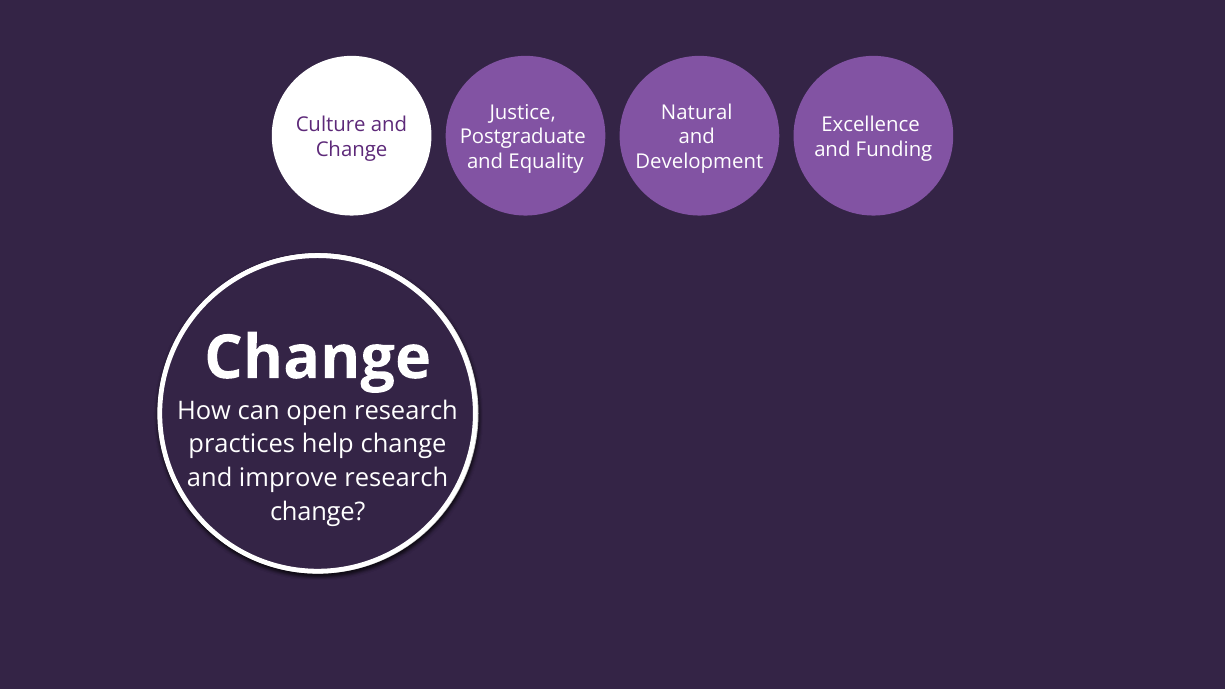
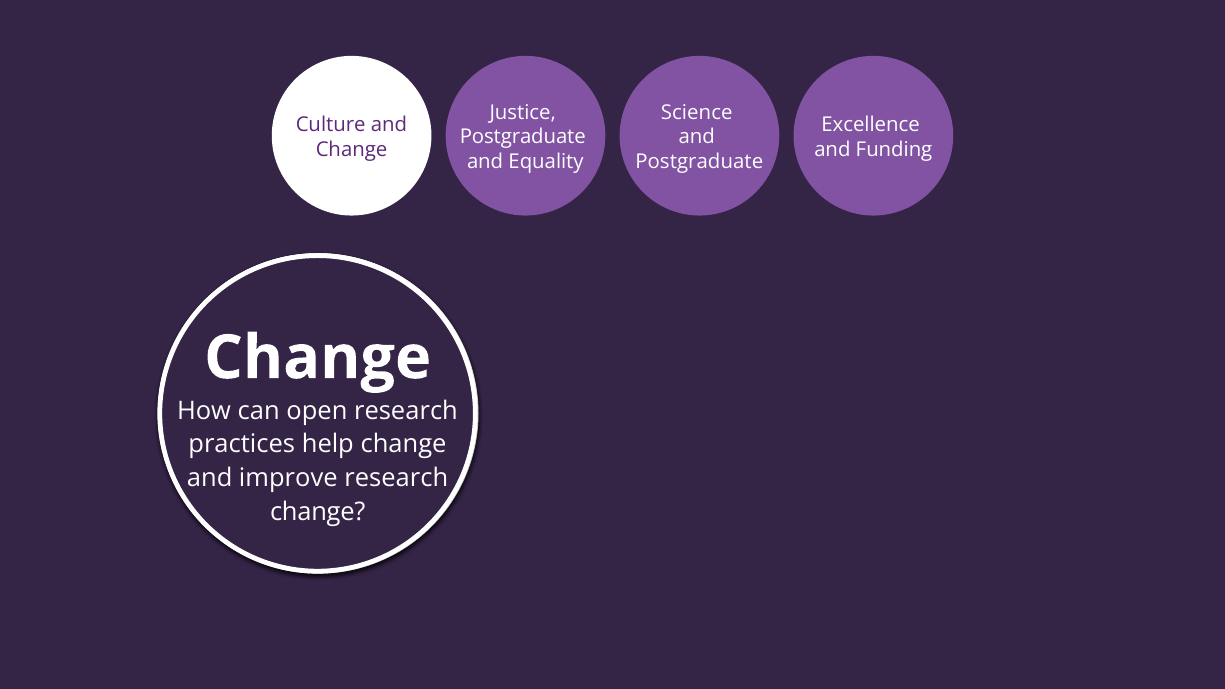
Natural: Natural -> Science
Development at (699, 162): Development -> Postgraduate
